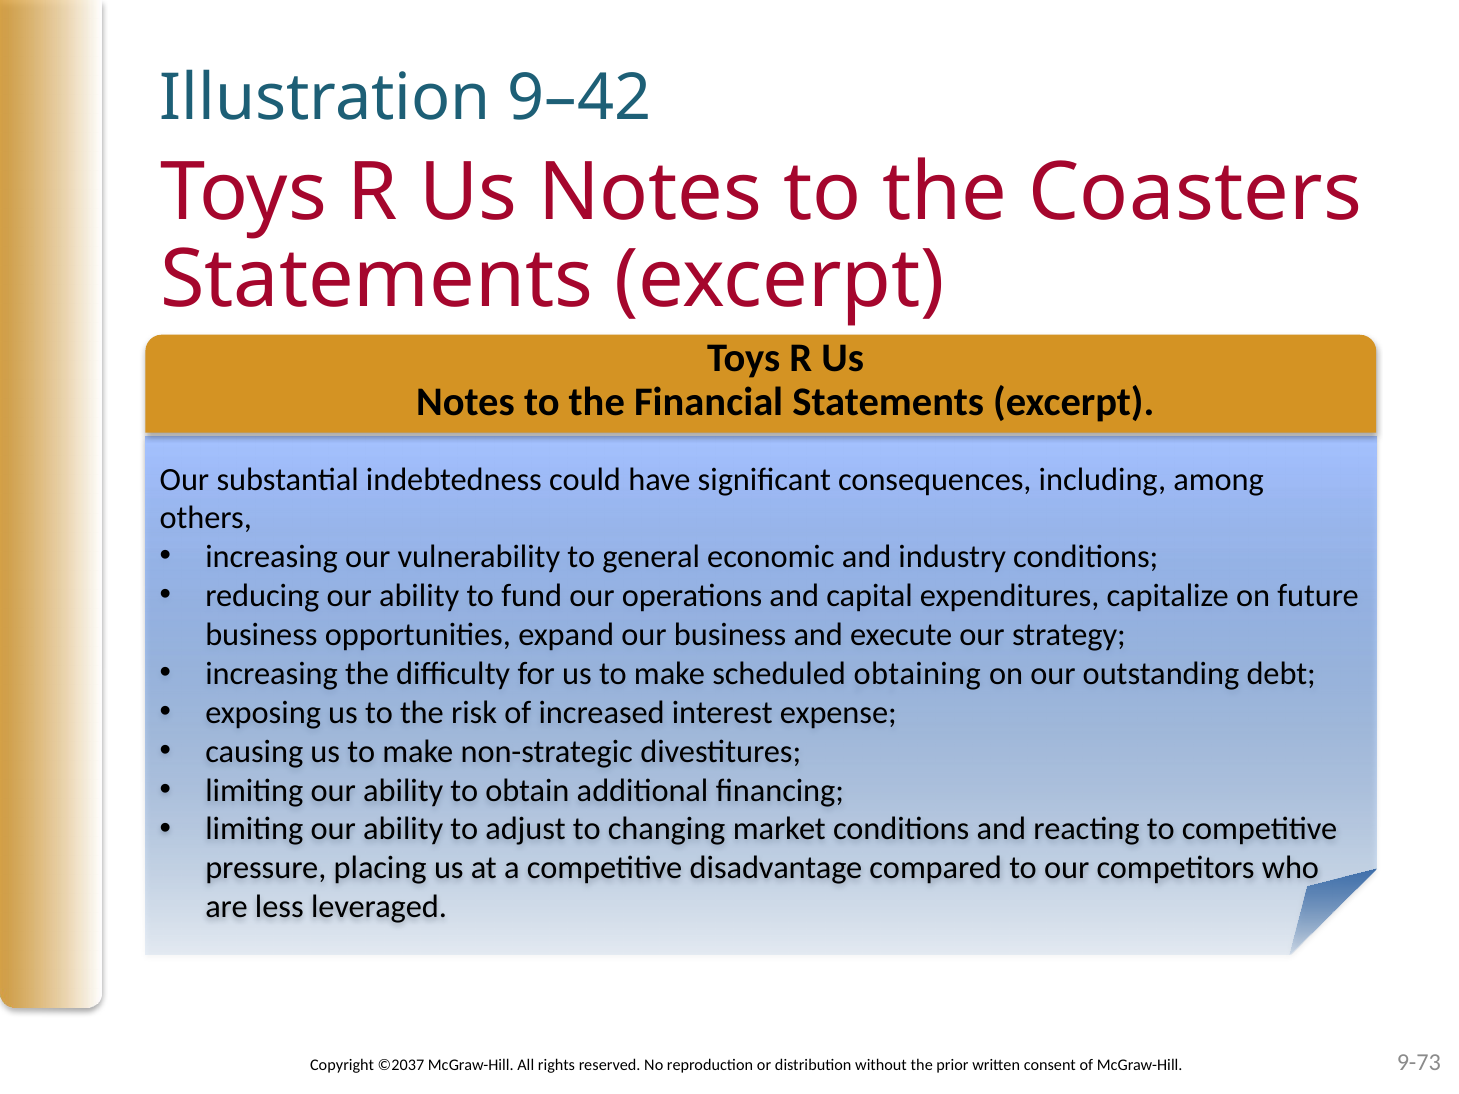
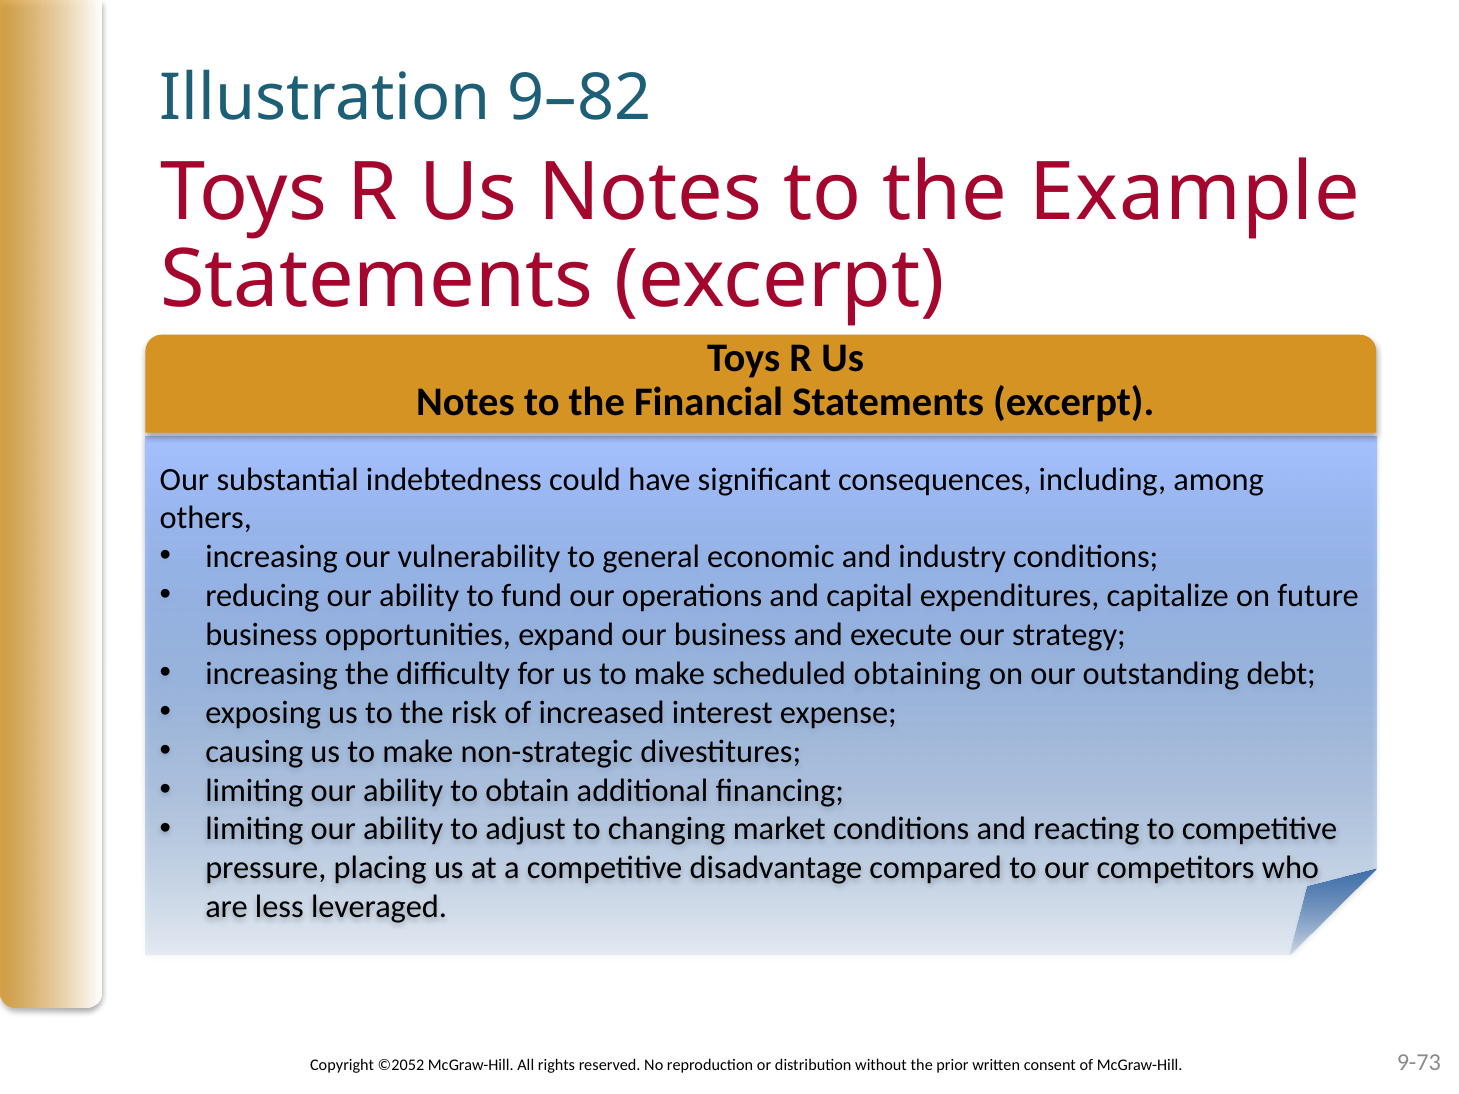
9–42: 9–42 -> 9–82
Coasters: Coasters -> Example
©2037: ©2037 -> ©2052
